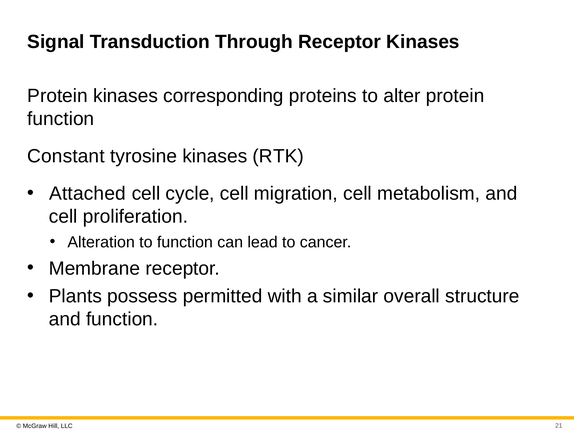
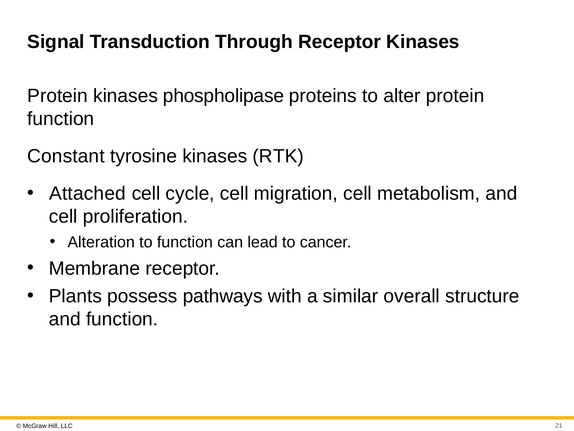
corresponding: corresponding -> phospholipase
permitted: permitted -> pathways
